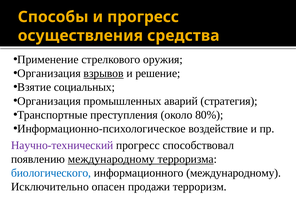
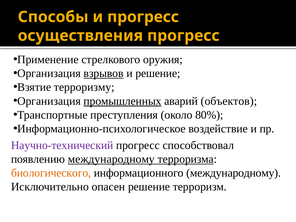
осуществления средства: средства -> прогресс
социальных: социальных -> терроризму
промышленных underline: none -> present
стратегия: стратегия -> объектов
биологического colour: blue -> orange
опасен продажи: продажи -> решение
